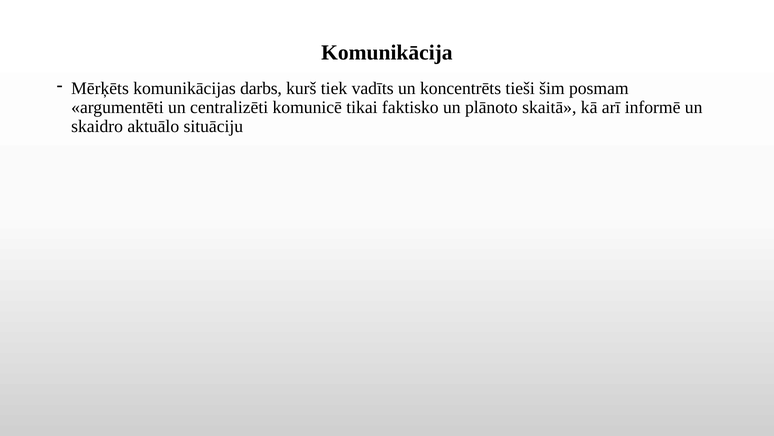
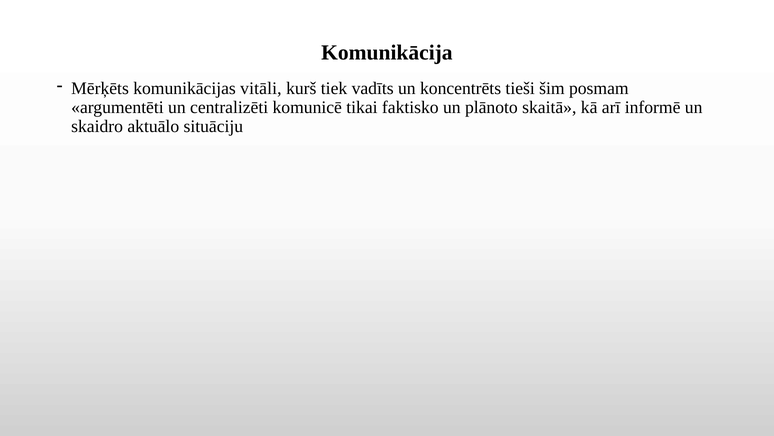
darbs: darbs -> vitāli
